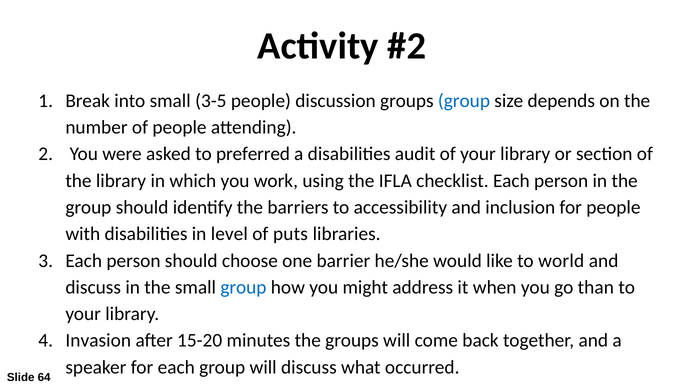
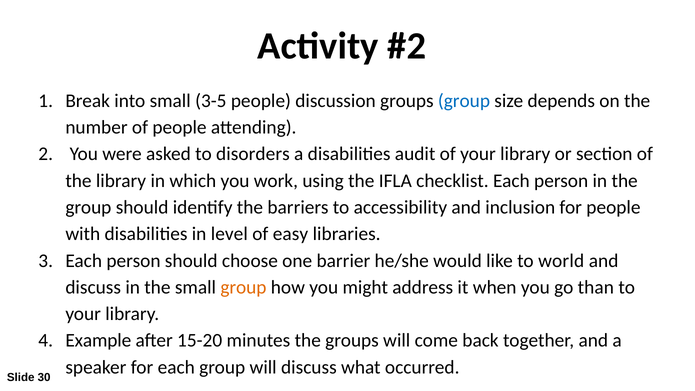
preferred: preferred -> disorders
puts: puts -> easy
group at (243, 287) colour: blue -> orange
Invasion: Invasion -> Example
64: 64 -> 30
